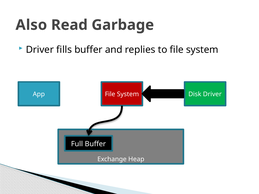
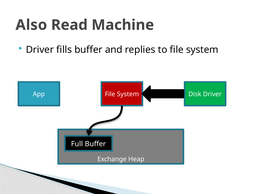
Garbage: Garbage -> Machine
